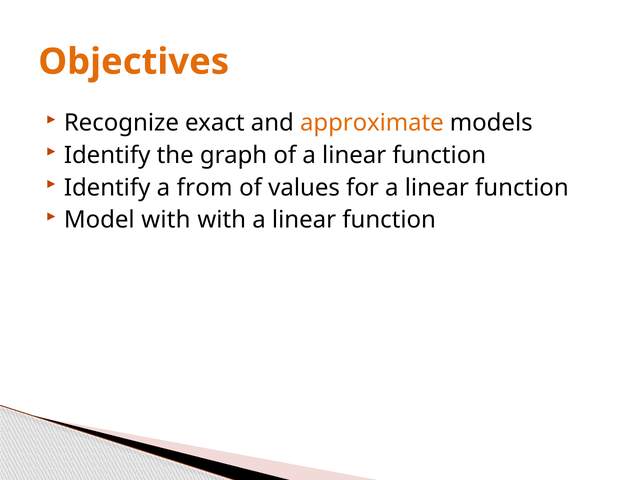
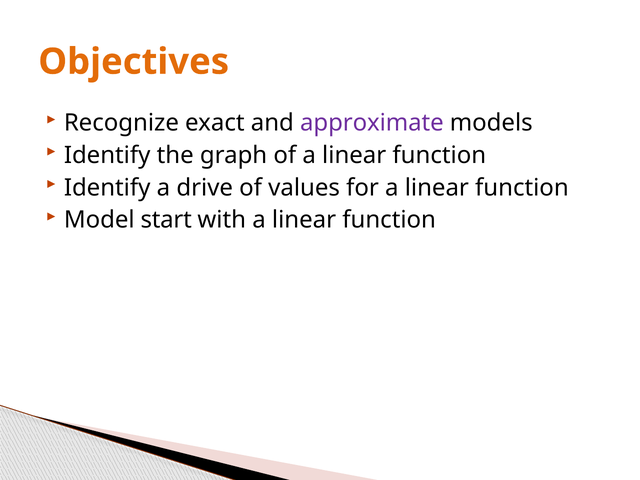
approximate colour: orange -> purple
from: from -> drive
Model with: with -> start
